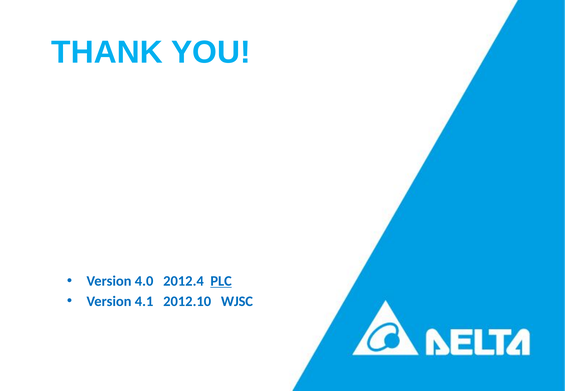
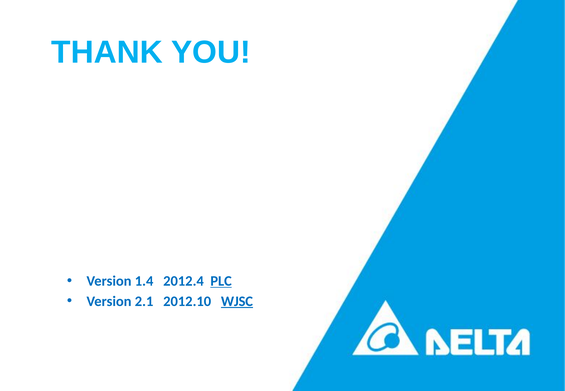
4.0: 4.0 -> 1.4
4.1: 4.1 -> 2.1
WJSC underline: none -> present
